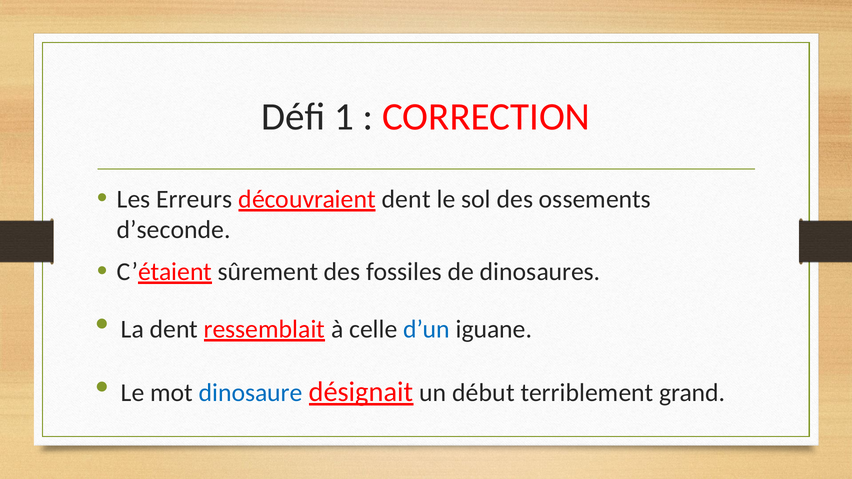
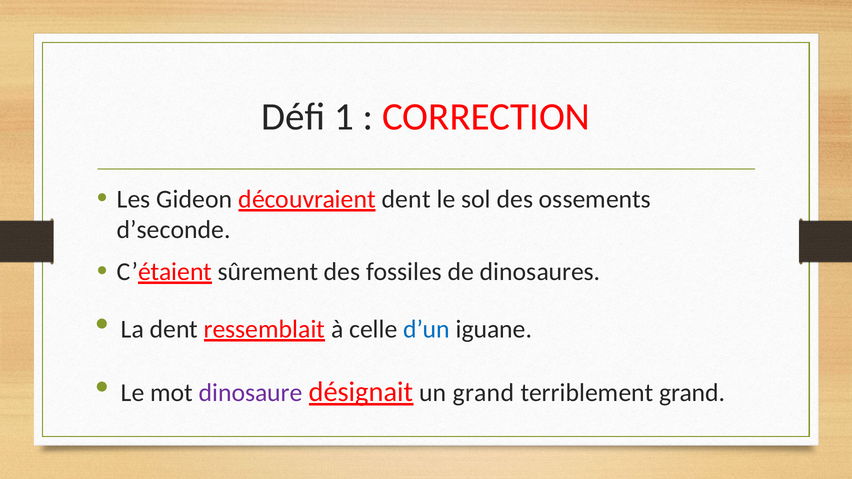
Erreurs: Erreurs -> Gideon
dinosaure colour: blue -> purple
un début: début -> grand
